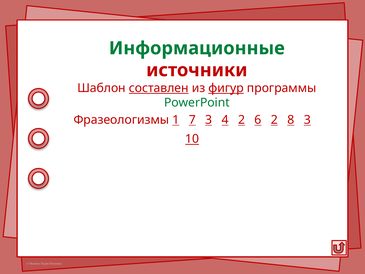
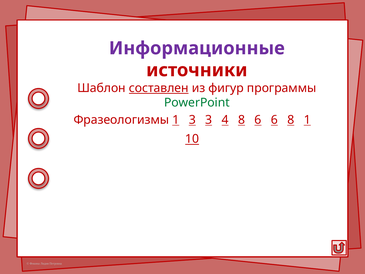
Информационные colour: green -> purple
фигур underline: present -> none
1 7: 7 -> 3
4 2: 2 -> 8
6 2: 2 -> 6
8 3: 3 -> 1
